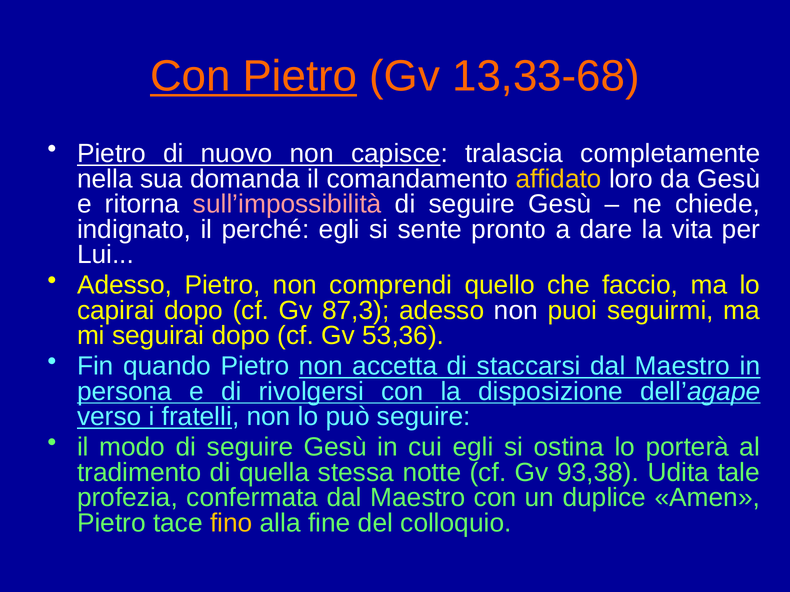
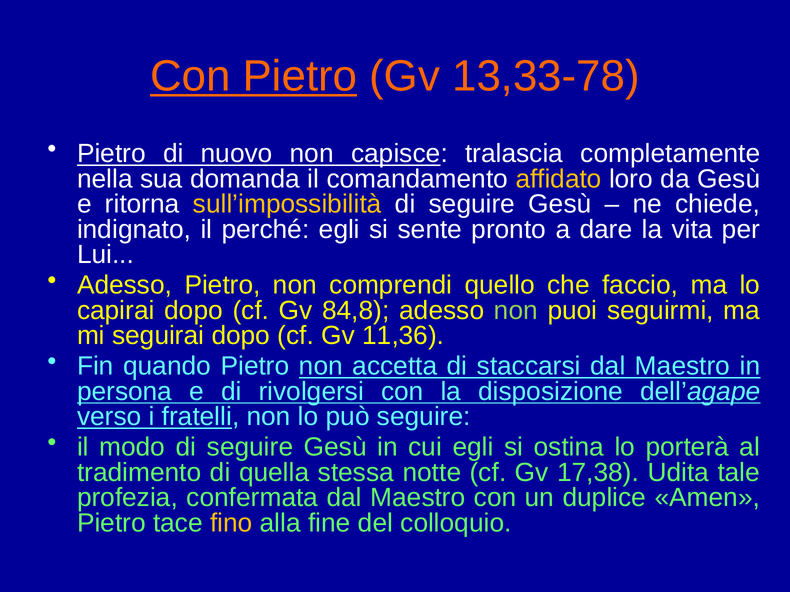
13,33-68: 13,33-68 -> 13,33-78
sull’impossibilità colour: pink -> yellow
87,3: 87,3 -> 84,8
non at (516, 311) colour: white -> light green
53,36: 53,36 -> 11,36
93,38: 93,38 -> 17,38
